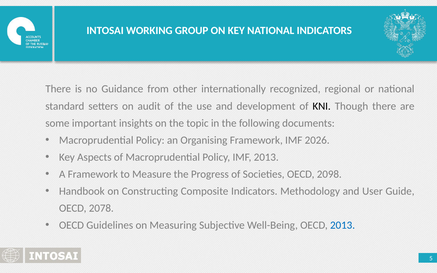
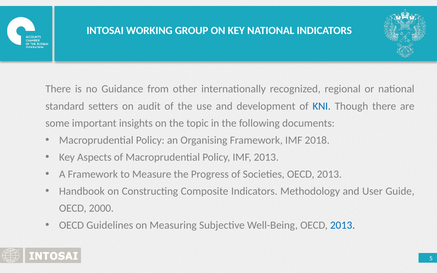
KNI colour: black -> blue
2026: 2026 -> 2018
Societies OECD 2098: 2098 -> 2013
2078: 2078 -> 2000
